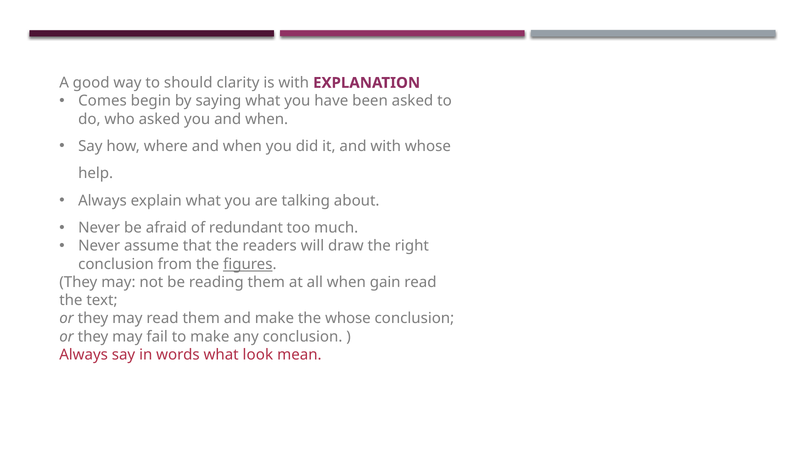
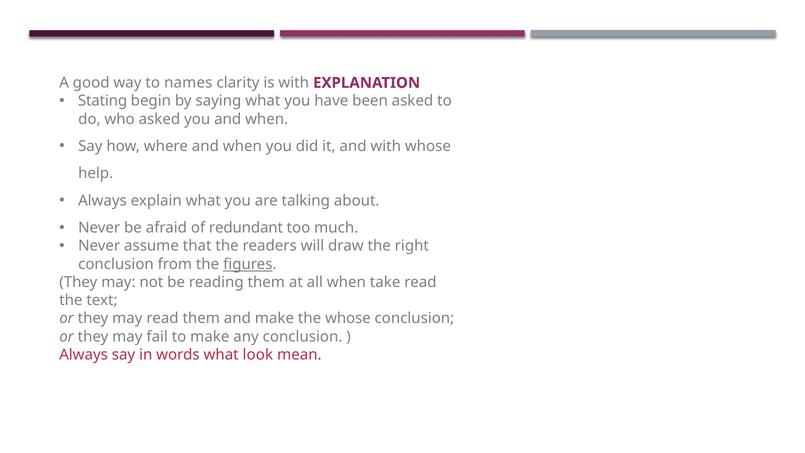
should: should -> names
Comes: Comes -> Stating
gain: gain -> take
